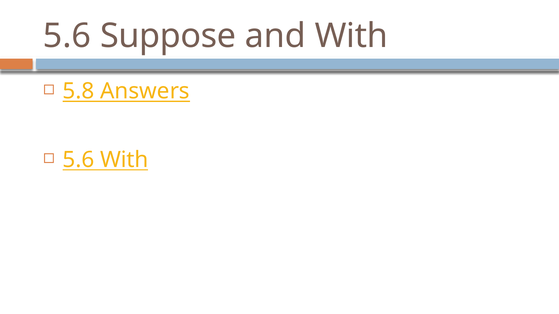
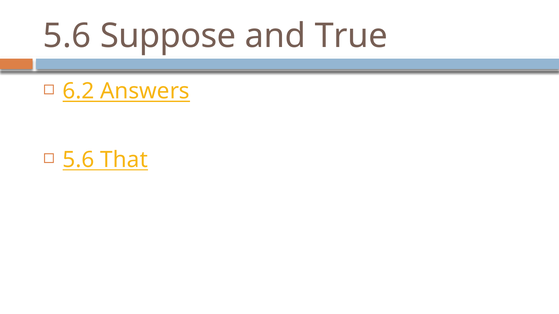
and With: With -> True
5.8: 5.8 -> 6.2
5.6 With: With -> That
